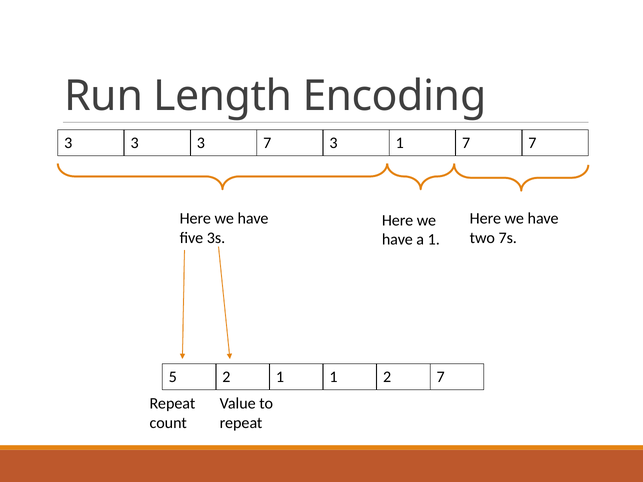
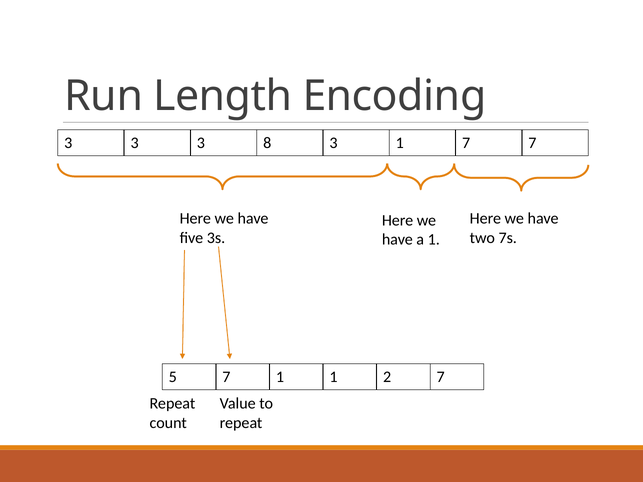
3 7: 7 -> 8
5 2: 2 -> 7
